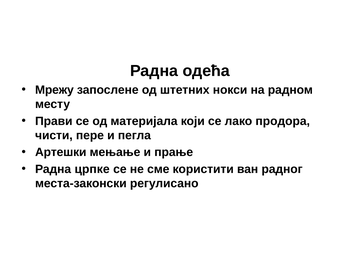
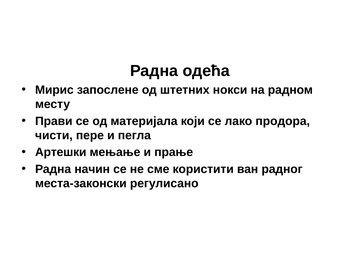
Мрежу: Мрежу -> Мирис
црпке: црпке -> начин
